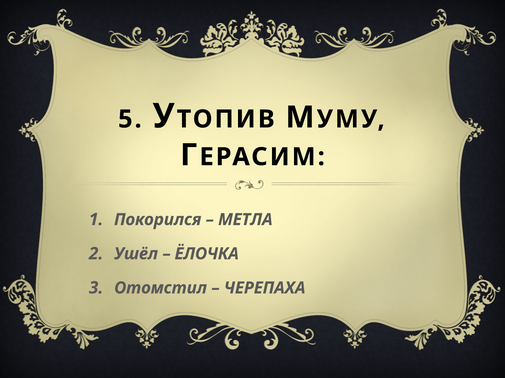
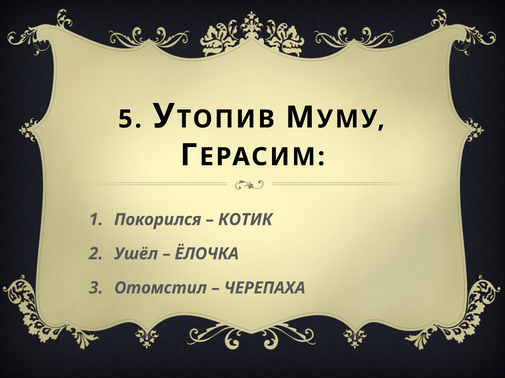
МЕТЛА: МЕТЛА -> КОТИК
